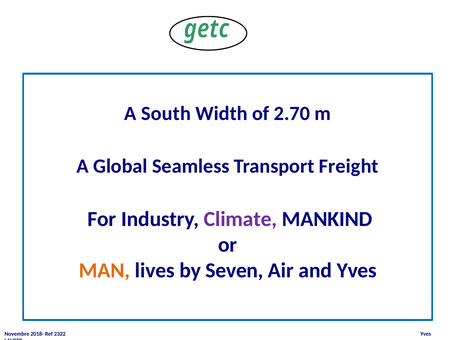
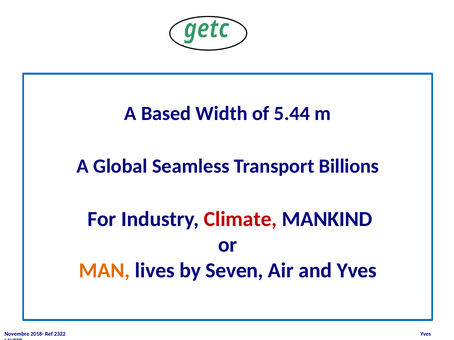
South: South -> Based
2.70: 2.70 -> 5.44
Freight: Freight -> Billions
Climate colour: purple -> red
